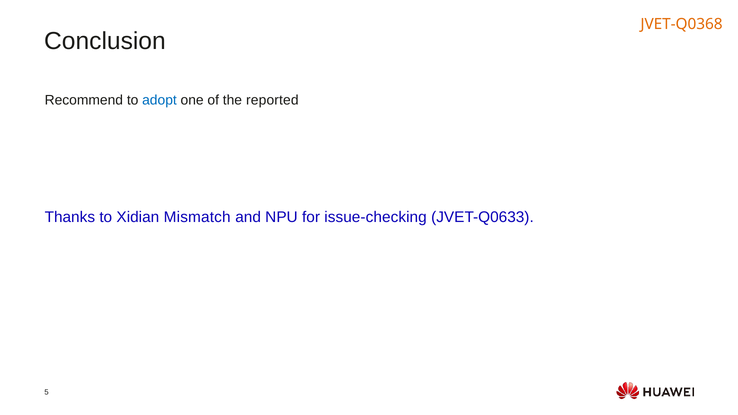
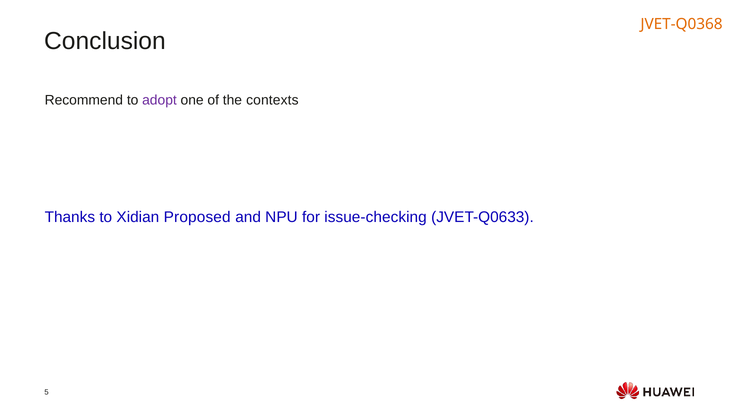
adopt colour: blue -> purple
reported: reported -> contexts
Mismatch: Mismatch -> Proposed
